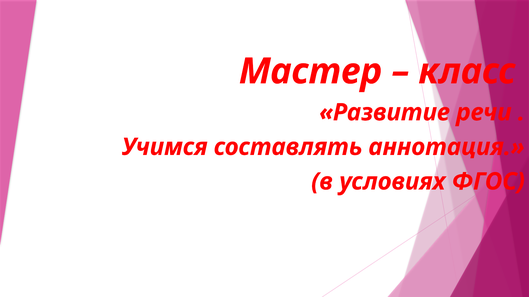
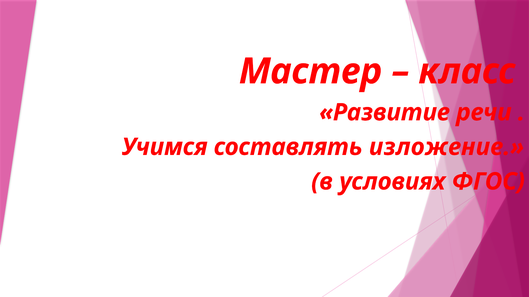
аннотация: аннотация -> изложение
